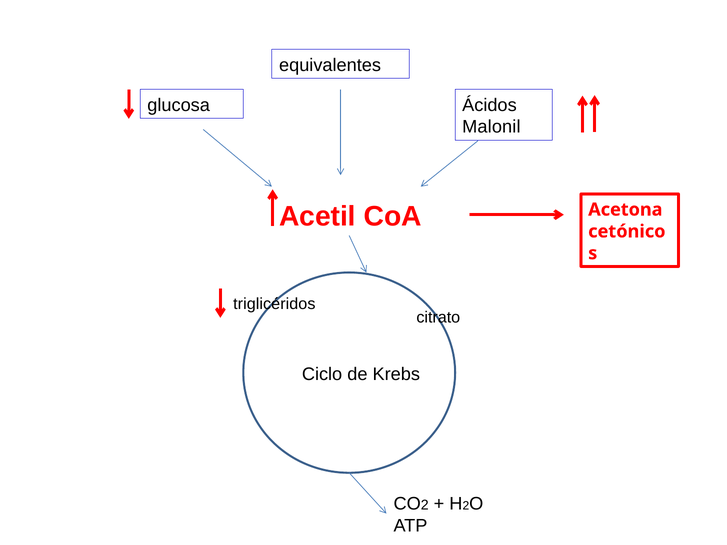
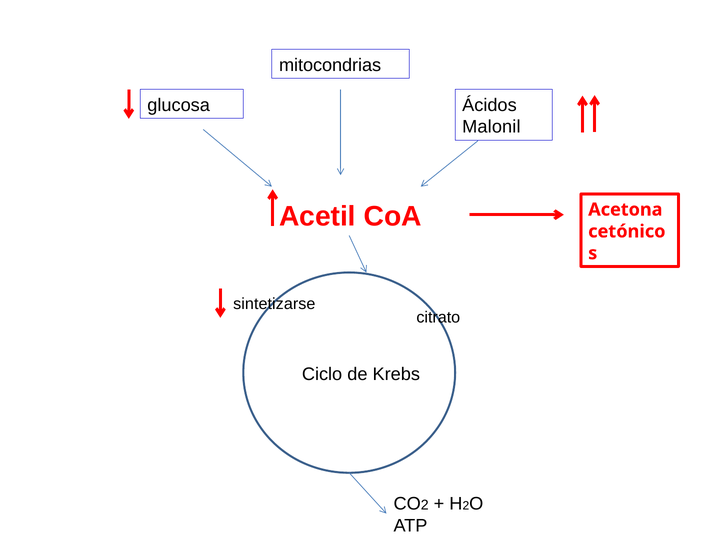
equivalentes: equivalentes -> mitocondrias
triglicéridos: triglicéridos -> sintetizarse
